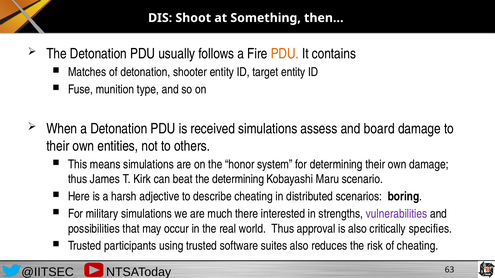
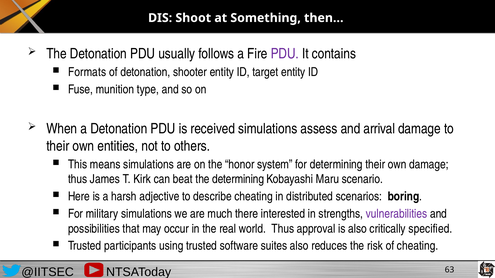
PDU at (285, 54) colour: orange -> purple
Matches: Matches -> Formats
board: board -> arrival
specifies: specifies -> specified
